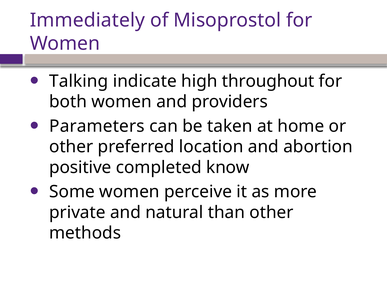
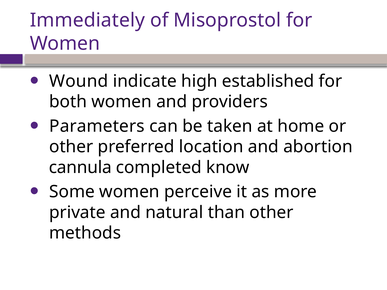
Talking: Talking -> Wound
throughout: throughout -> established
positive: positive -> cannula
